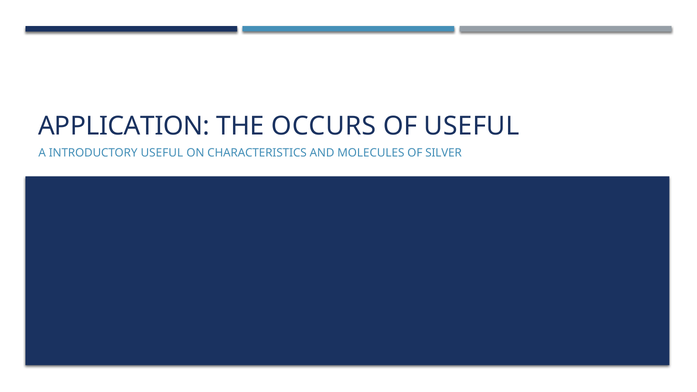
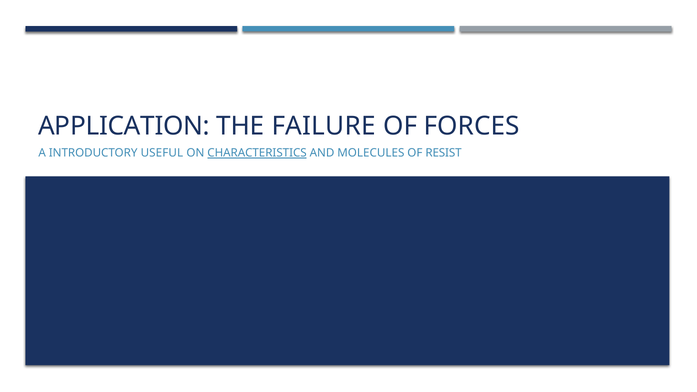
OCCURS: OCCURS -> FAILURE
OF USEFUL: USEFUL -> FORCES
CHARACTERISTICS underline: none -> present
SILVER: SILVER -> RESIST
